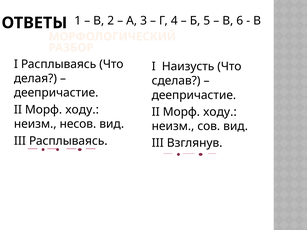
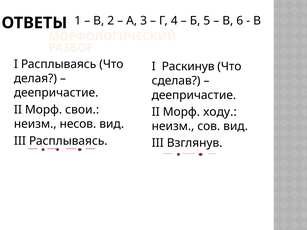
Наизусть: Наизусть -> Раскинув
ходу at (82, 110): ходу -> свои
